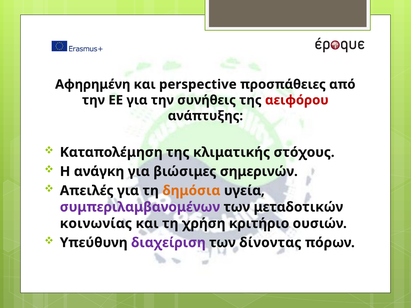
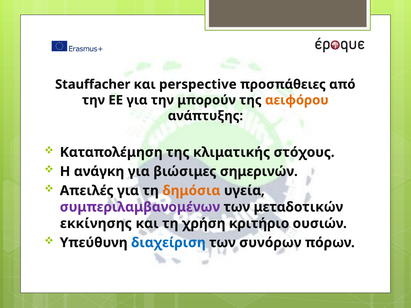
Αφηρημένη: Αφηρημένη -> Stauffacher
συνήθεις: συνήθεις -> μπορούν
αειφόρου colour: red -> orange
κοινωνίας: κοινωνίας -> εκκίνησης
διαχείριση colour: purple -> blue
δίνοντας: δίνοντας -> συνόρων
